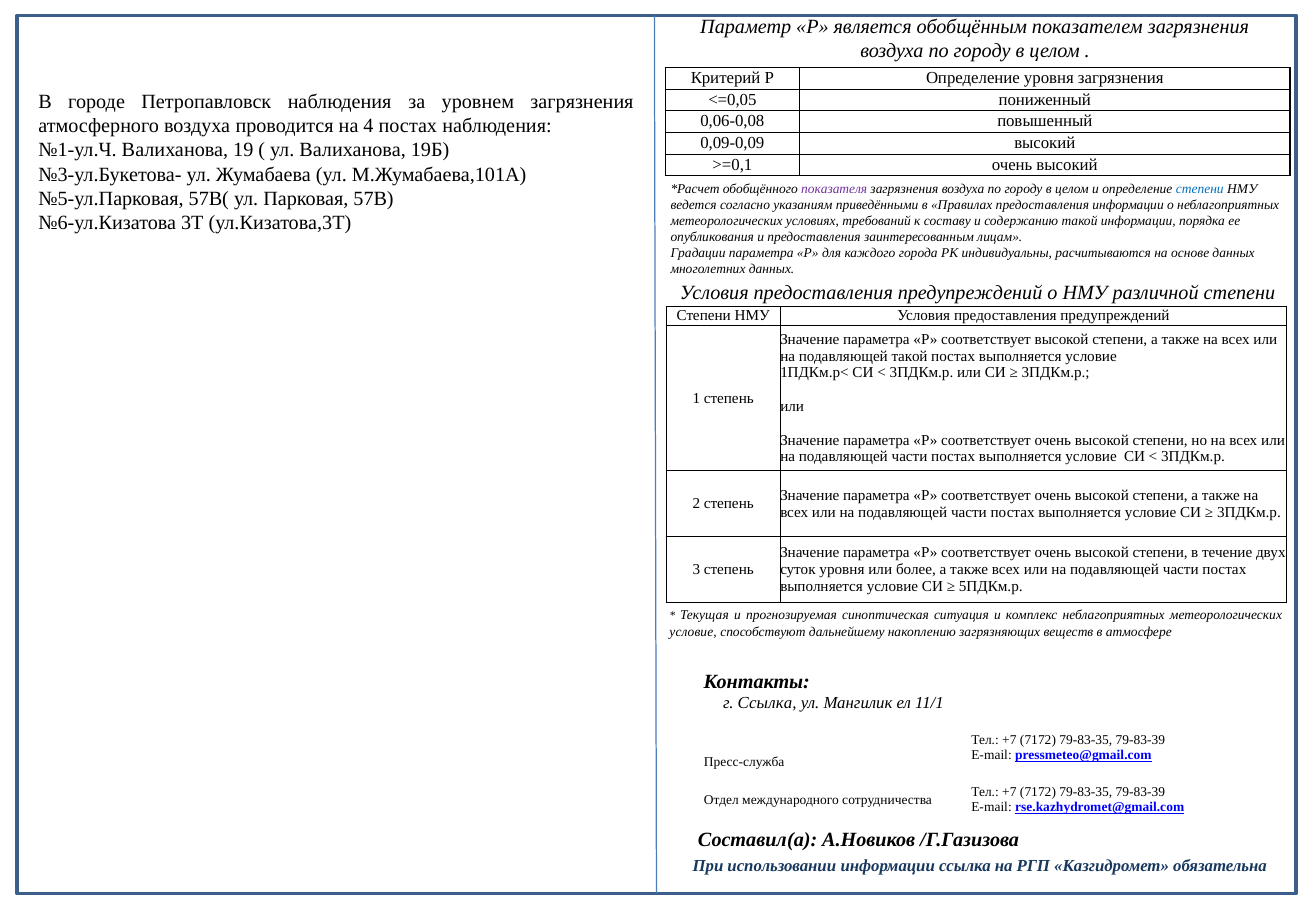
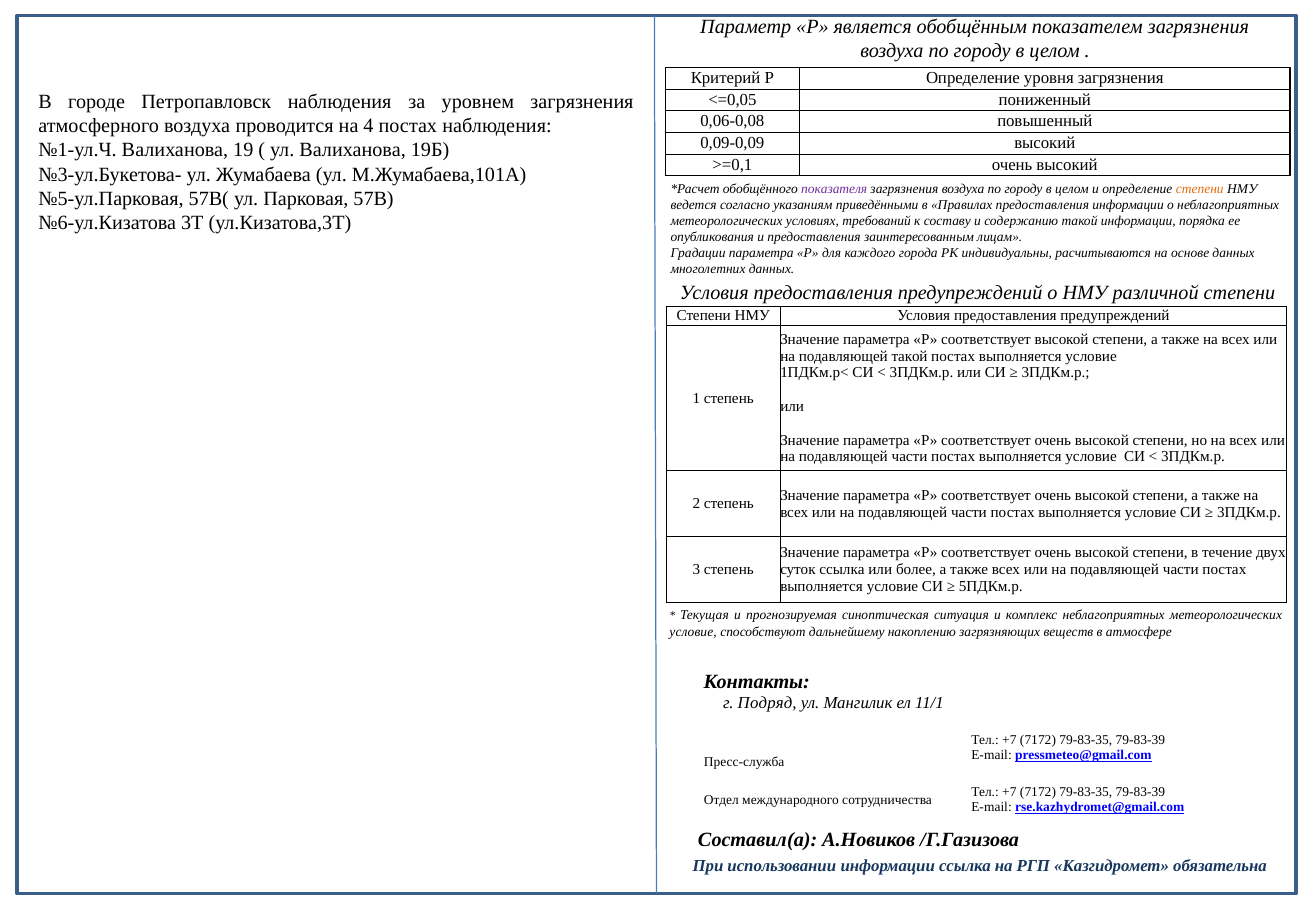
степени at (1200, 189) colour: blue -> orange
суток уровня: уровня -> ссылка
г Ссылка: Ссылка -> Подряд
